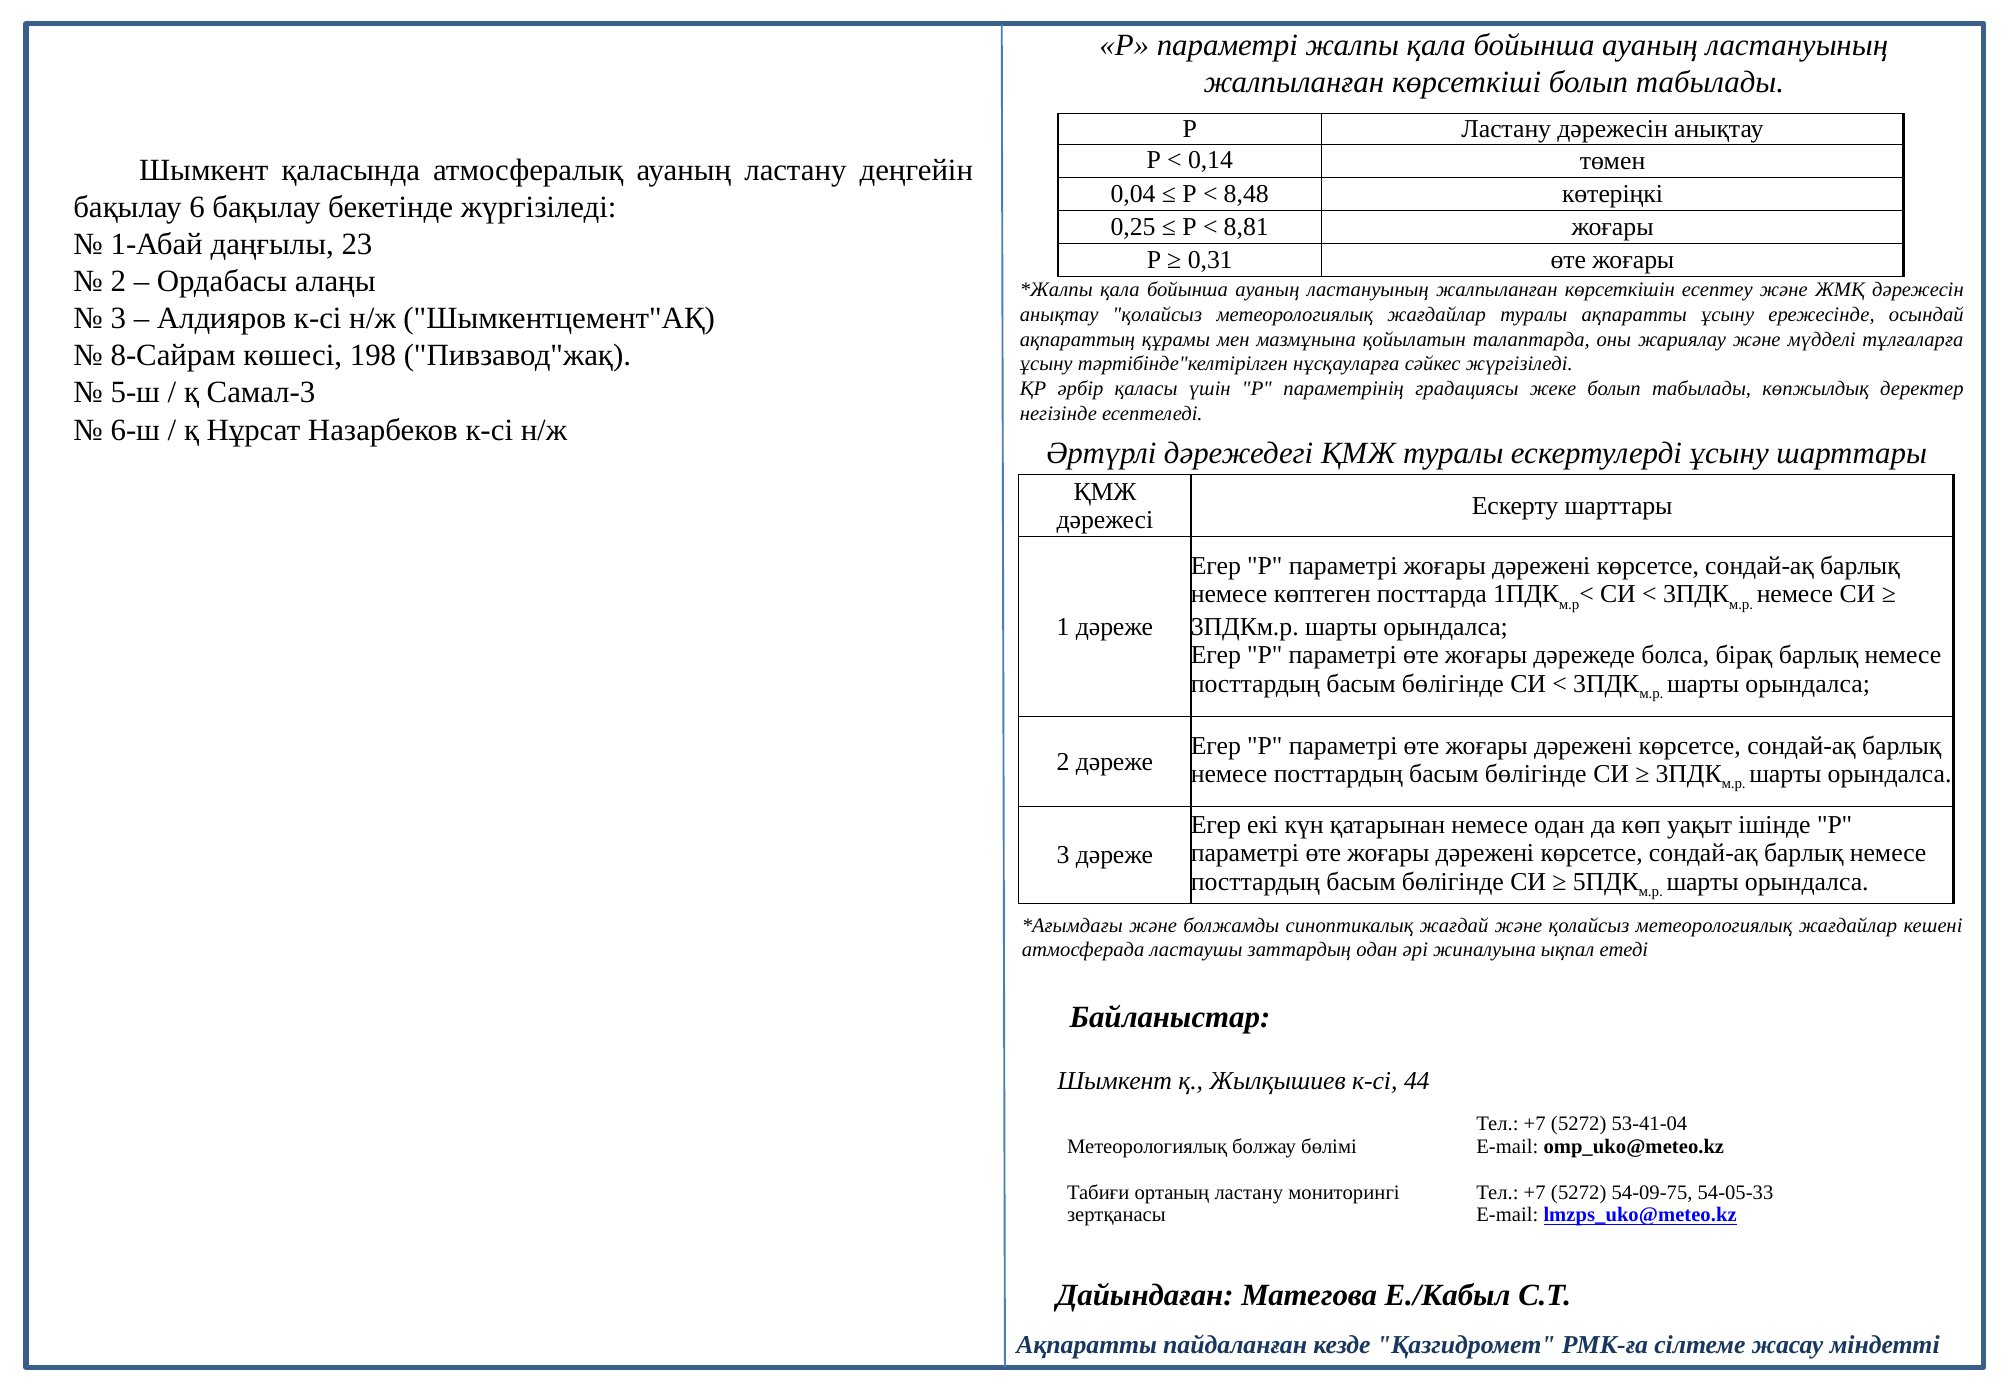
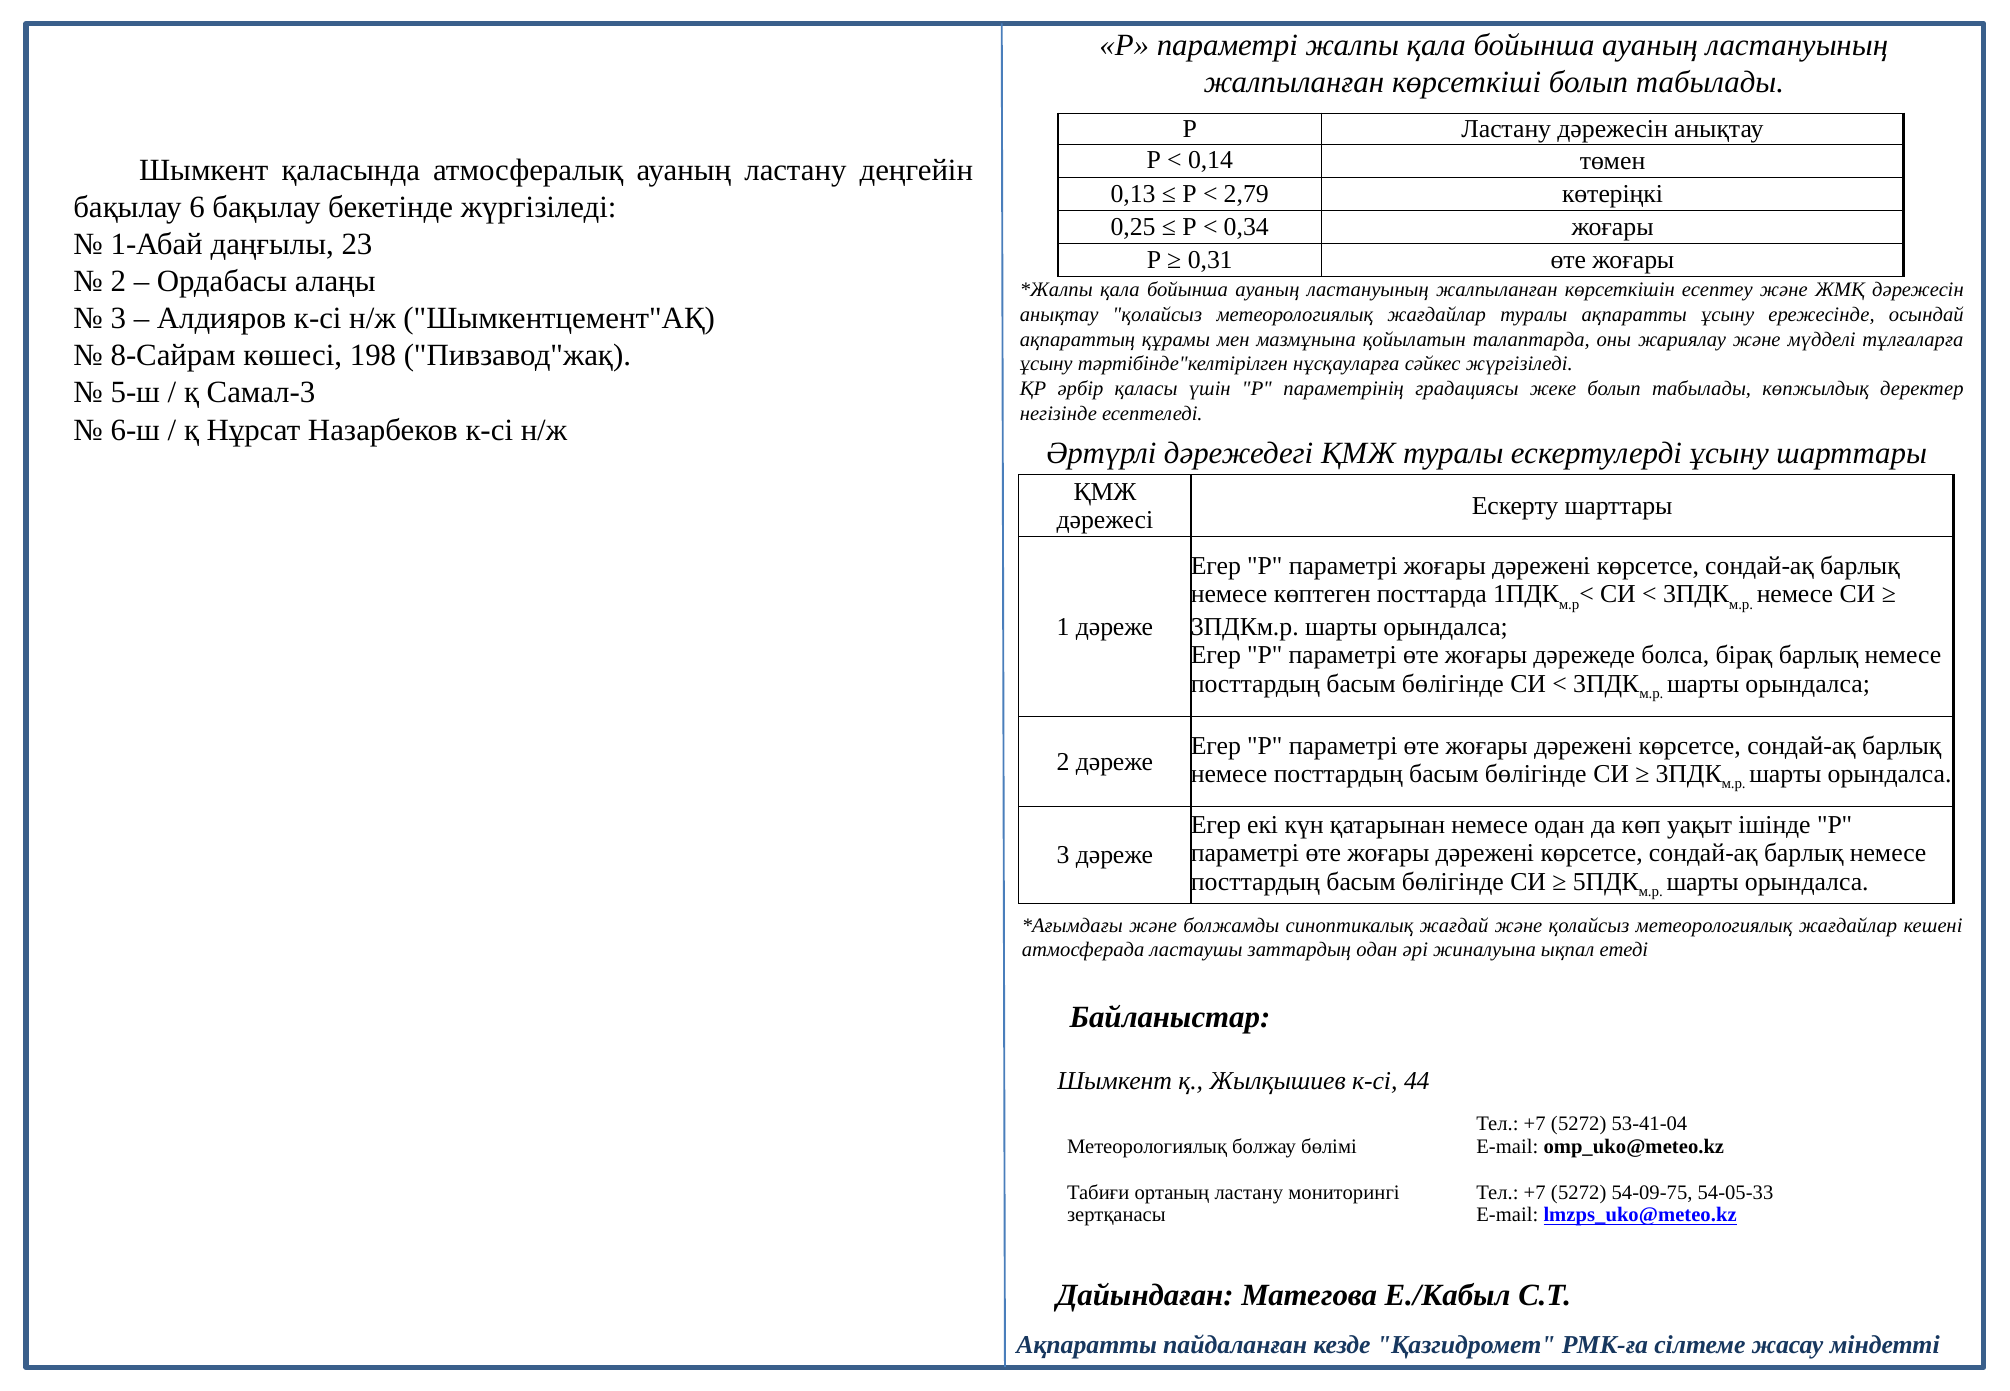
0,04: 0,04 -> 0,13
8,48: 8,48 -> 2,79
8,81: 8,81 -> 0,34
